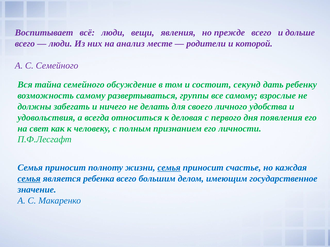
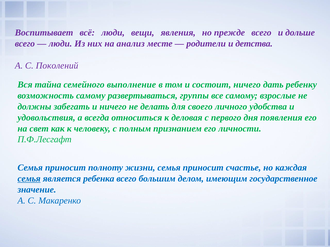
которой: которой -> детства
С Семейного: Семейного -> Поколений
обсуждение: обсуждение -> выполнение
состоит секунд: секунд -> ничего
семья at (169, 168) underline: present -> none
